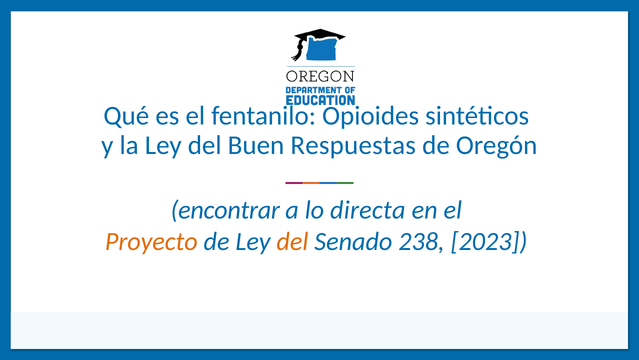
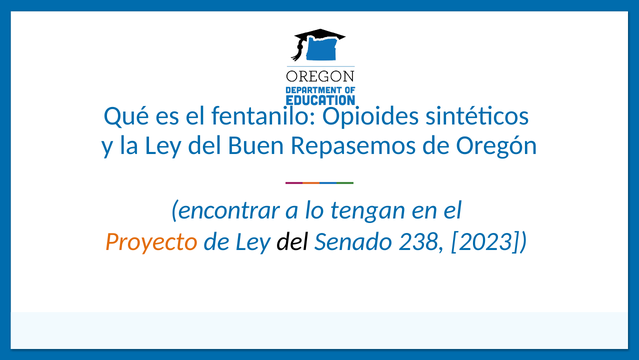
Respuestas: Respuestas -> Repasemos
directa: directa -> tengan
del at (292, 241) colour: orange -> black
